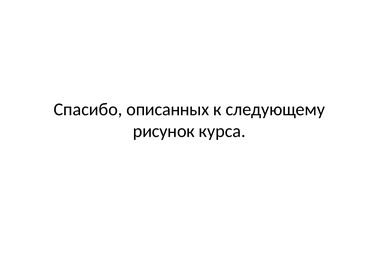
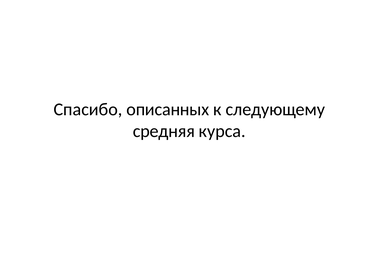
рисунок: рисунок -> средняя
